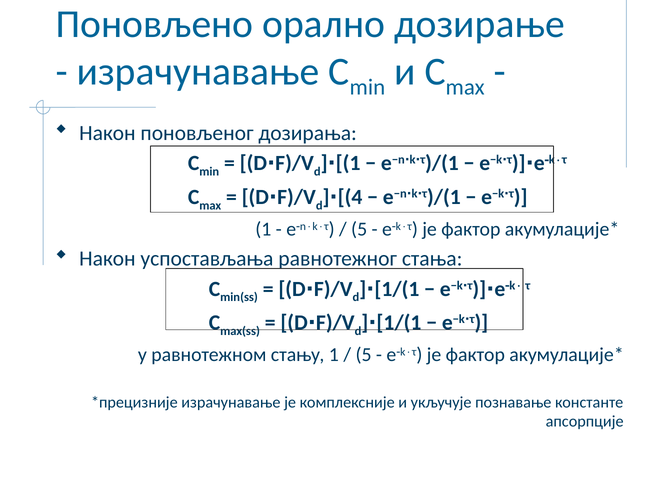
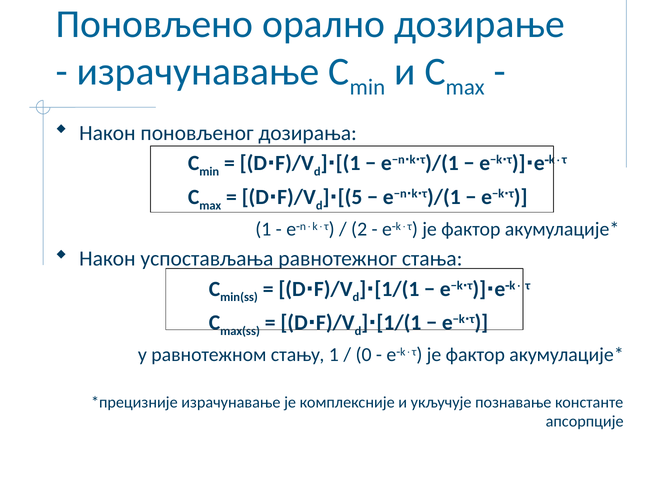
4: 4 -> 5
5 at (359, 229): 5 -> 2
5 at (364, 355): 5 -> 0
